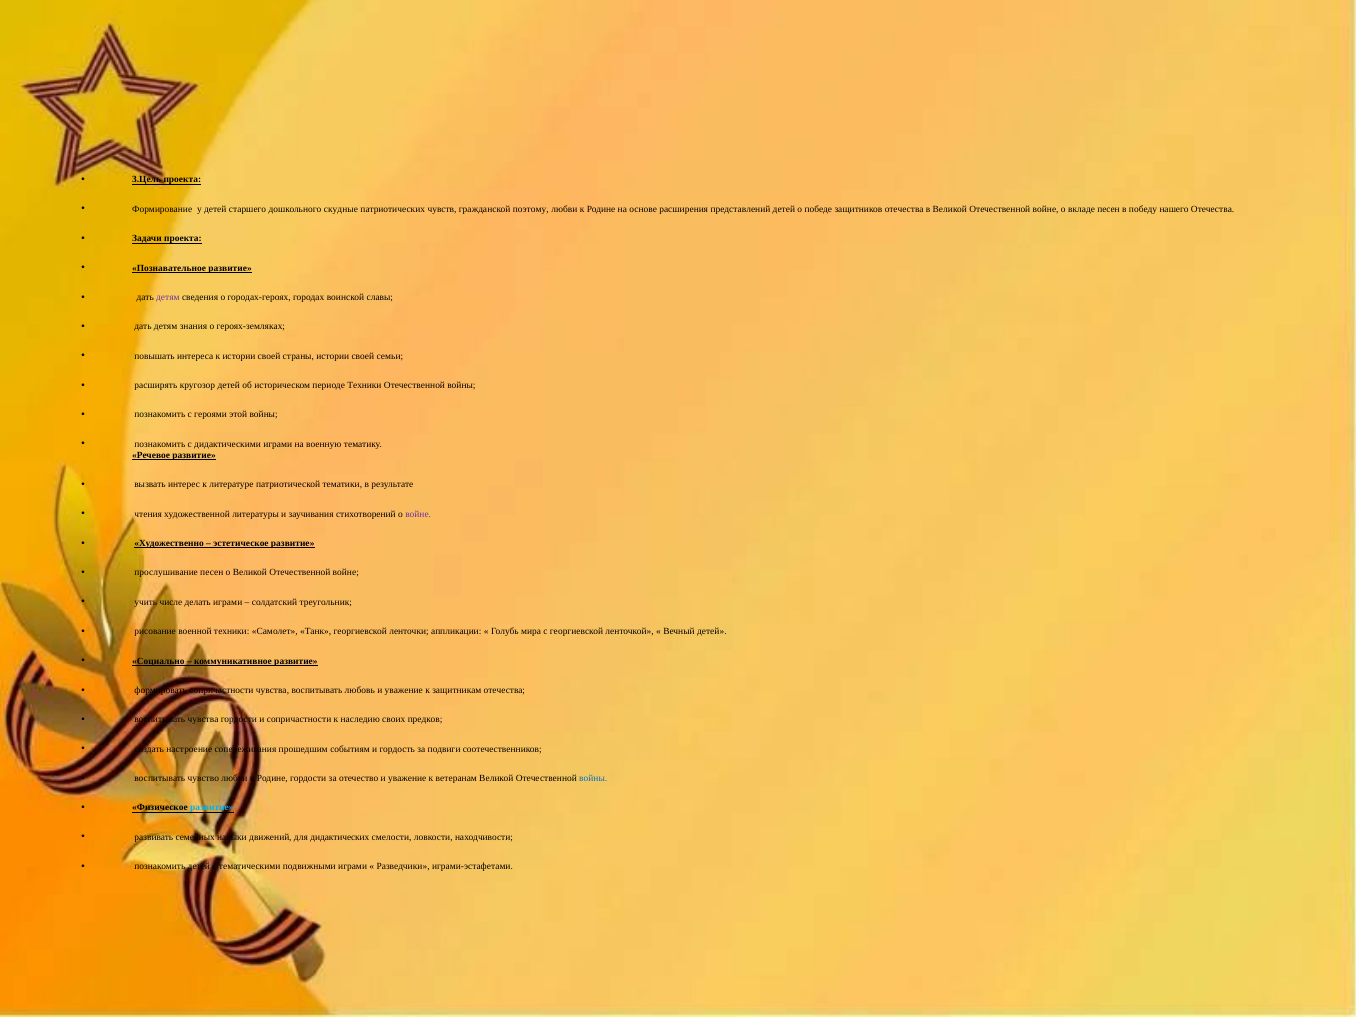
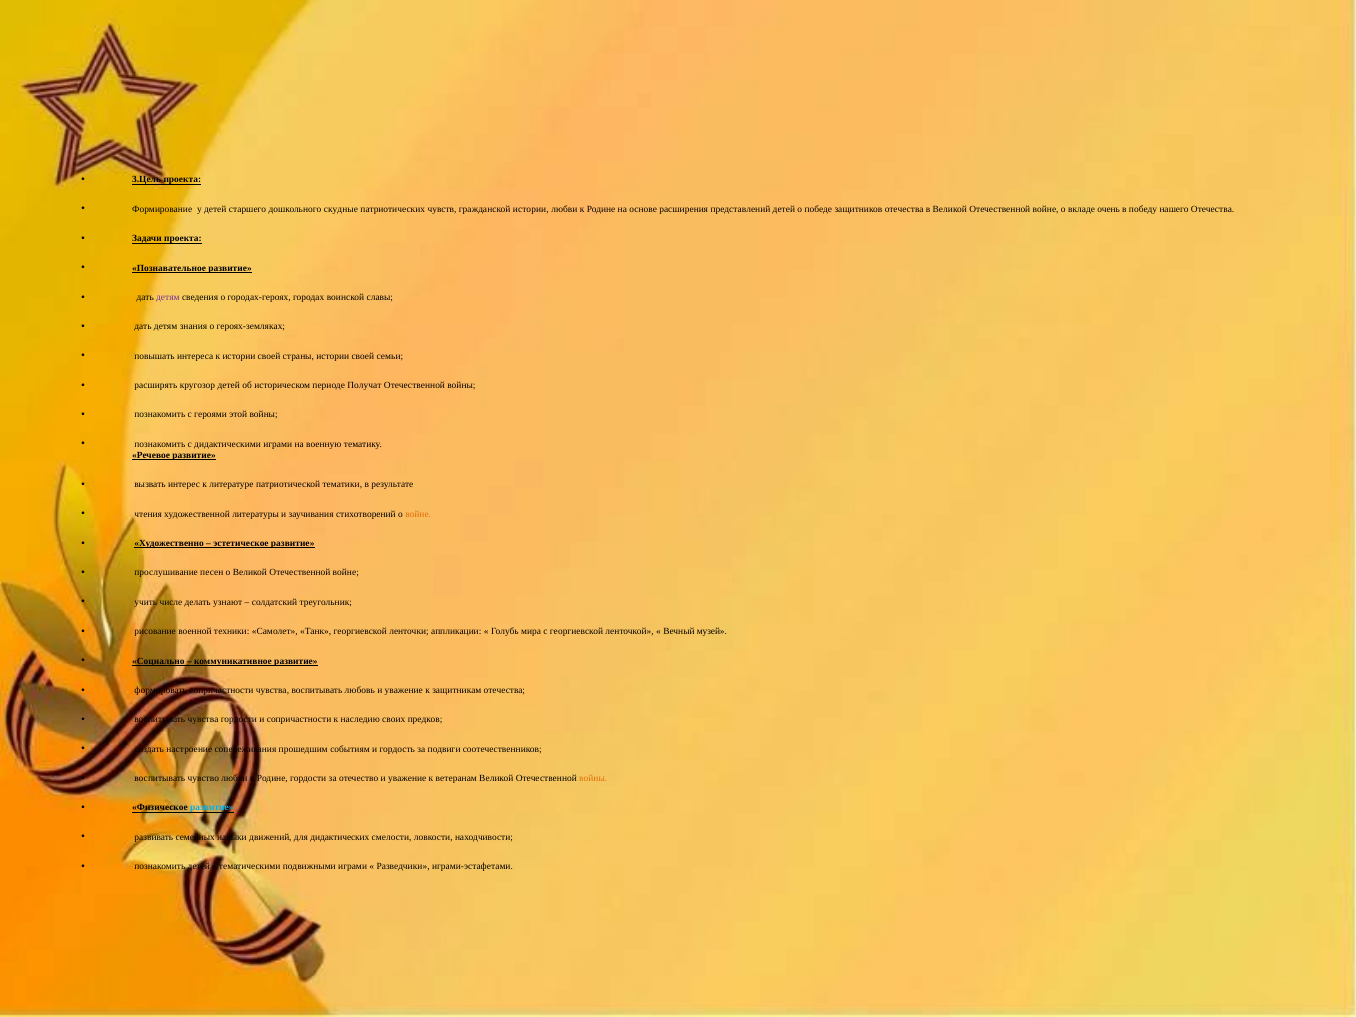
гражданской поэтому: поэтому -> истории
вкладе песен: песен -> очень
периоде Техники: Техники -> Получат
войне at (418, 514) colour: purple -> orange
делать играми: играми -> узнают
Вечный детей: детей -> музей
войны at (593, 778) colour: blue -> orange
